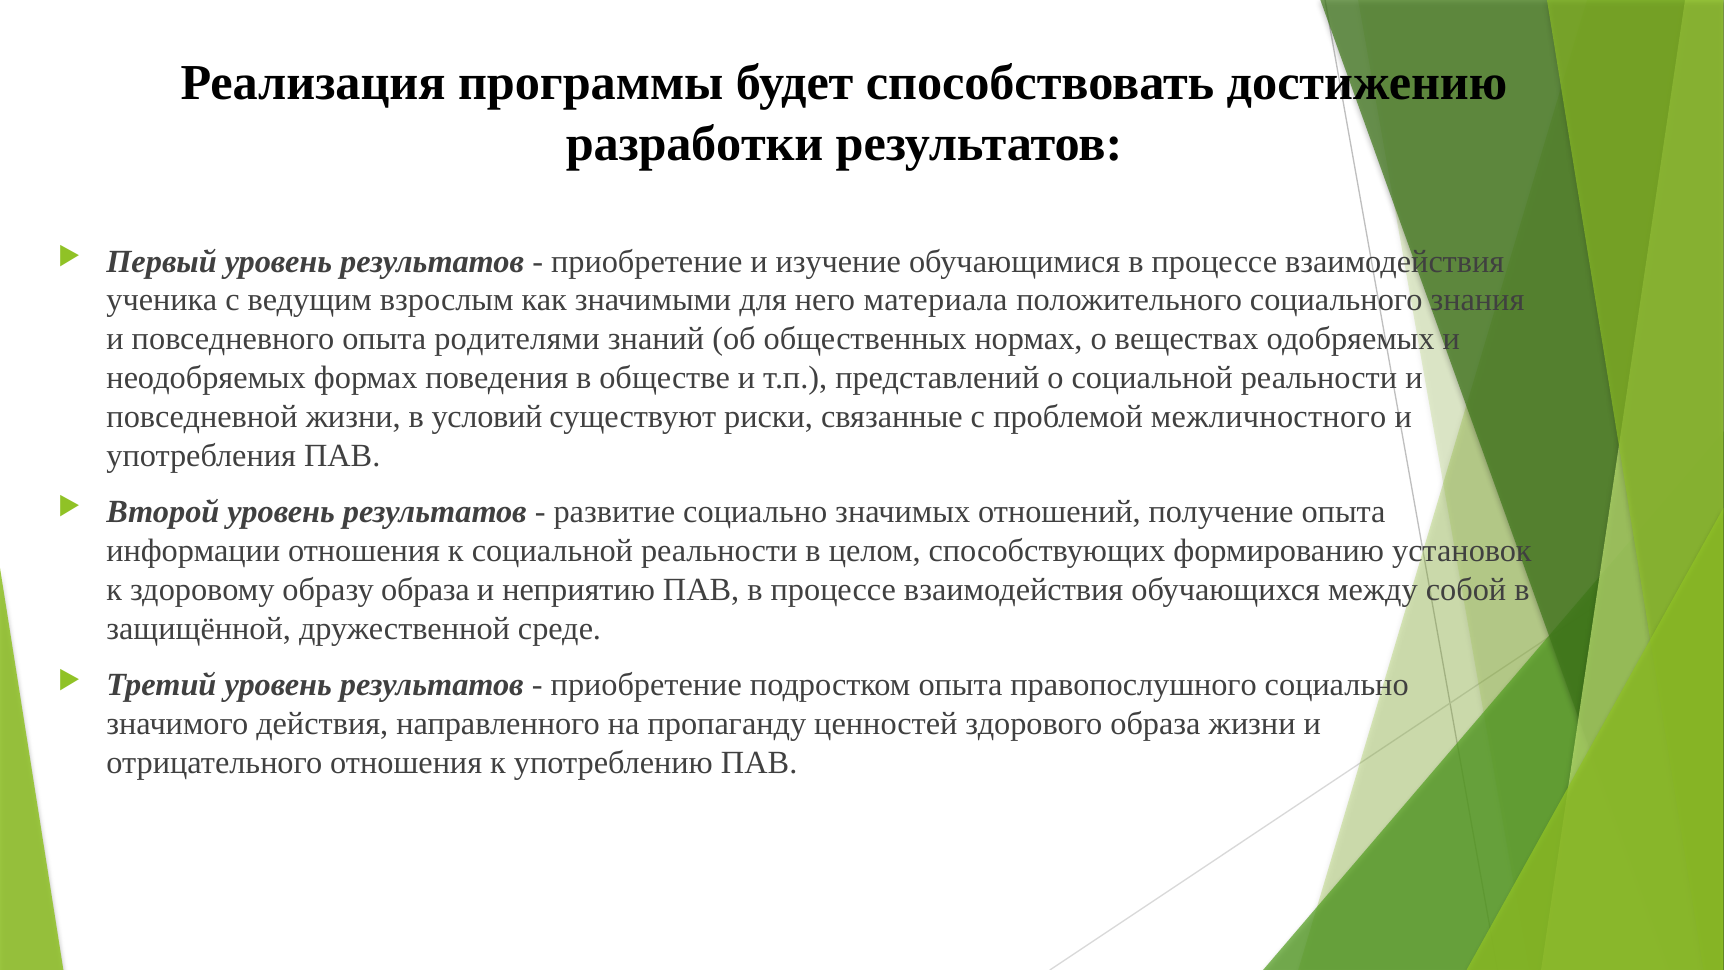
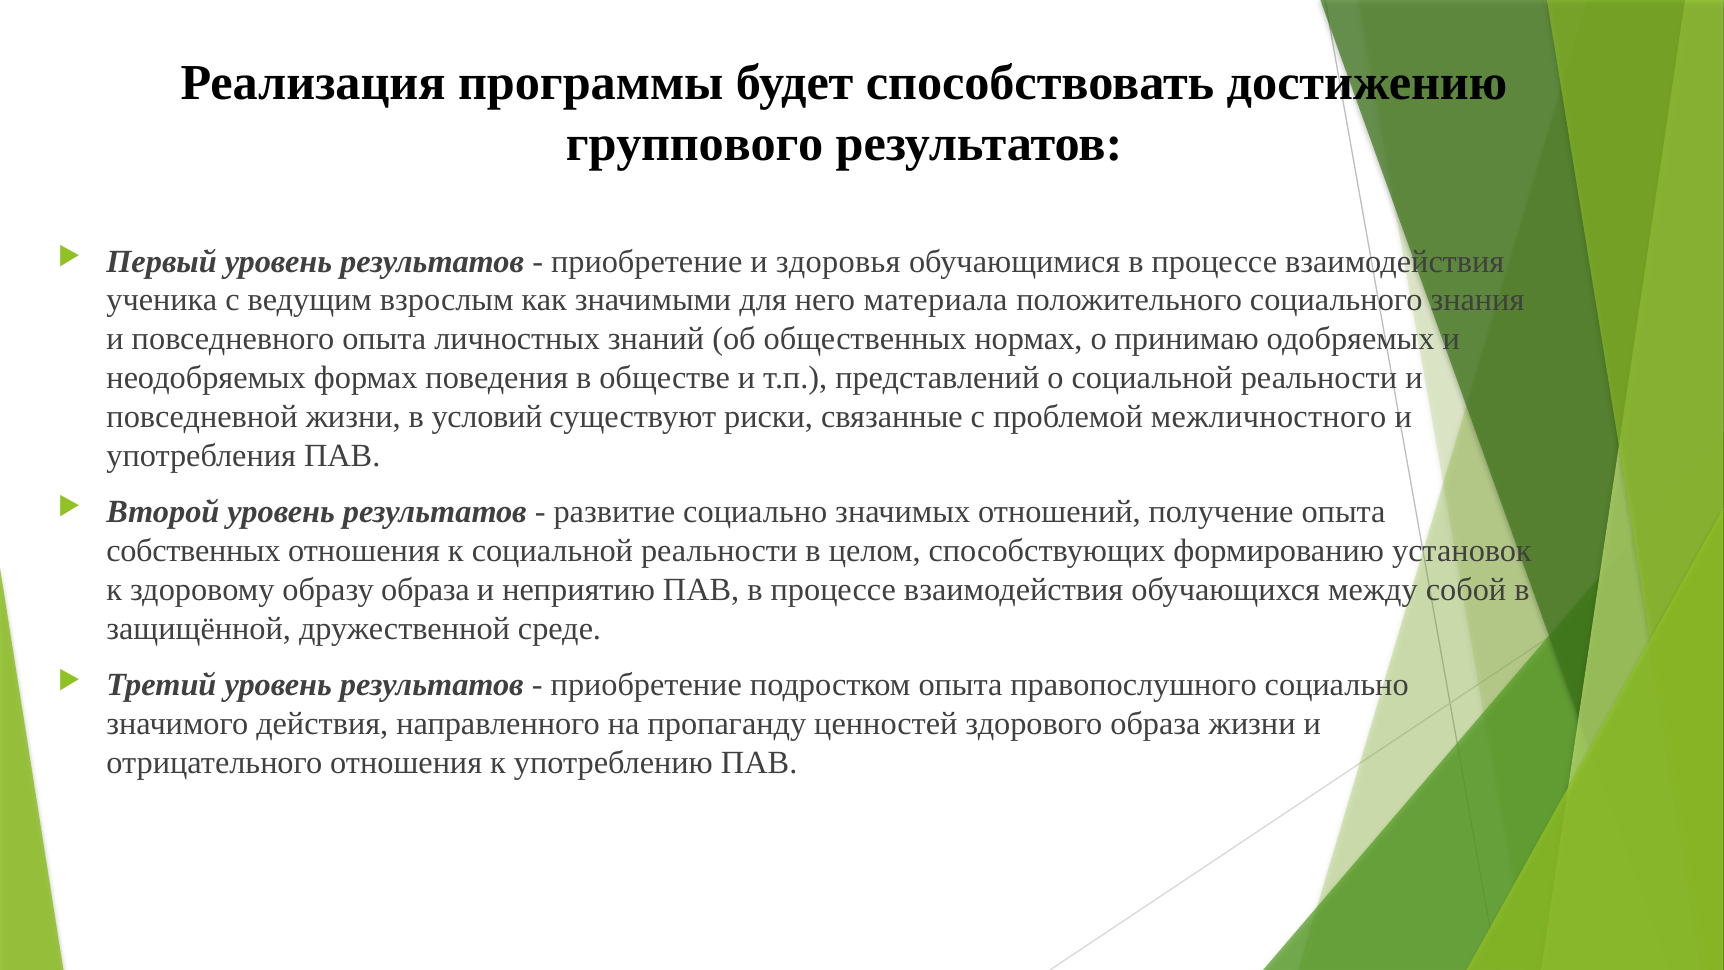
разработки: разработки -> группового
изучение: изучение -> здоровья
родителями: родителями -> личностных
веществах: веществах -> принимаю
информации: информации -> собственных
